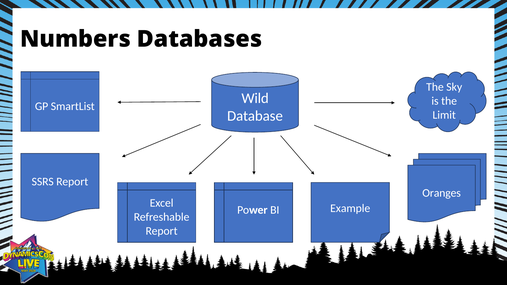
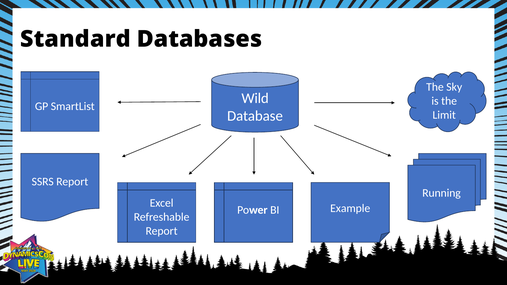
Numbers: Numbers -> Standard
Oranges: Oranges -> Running
